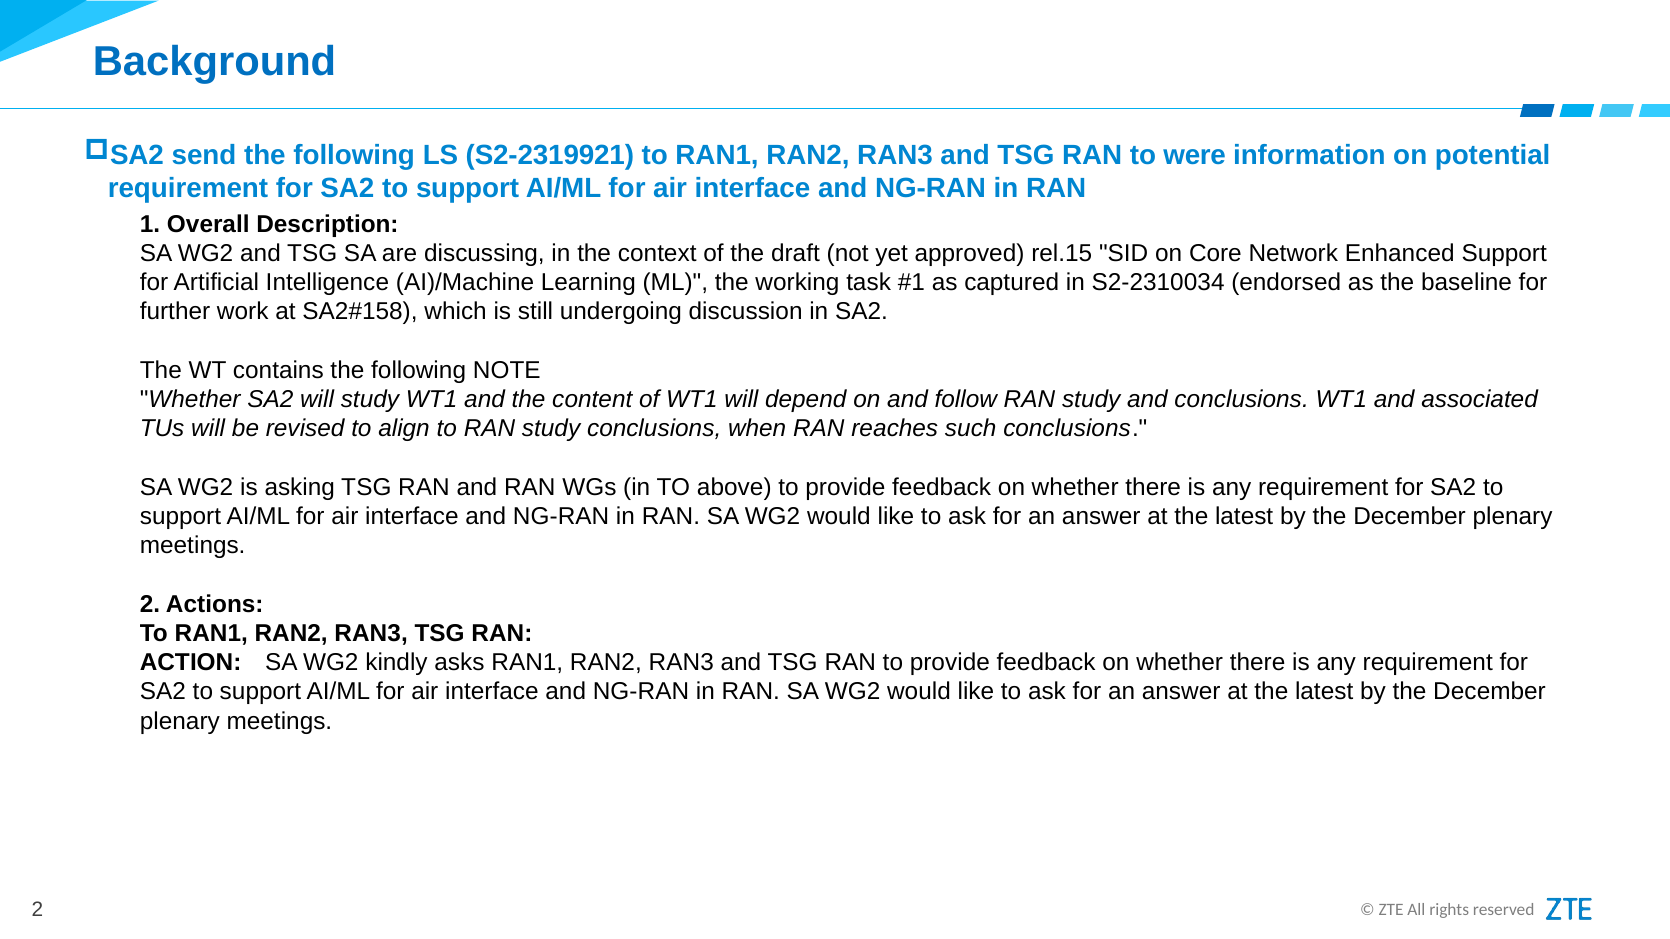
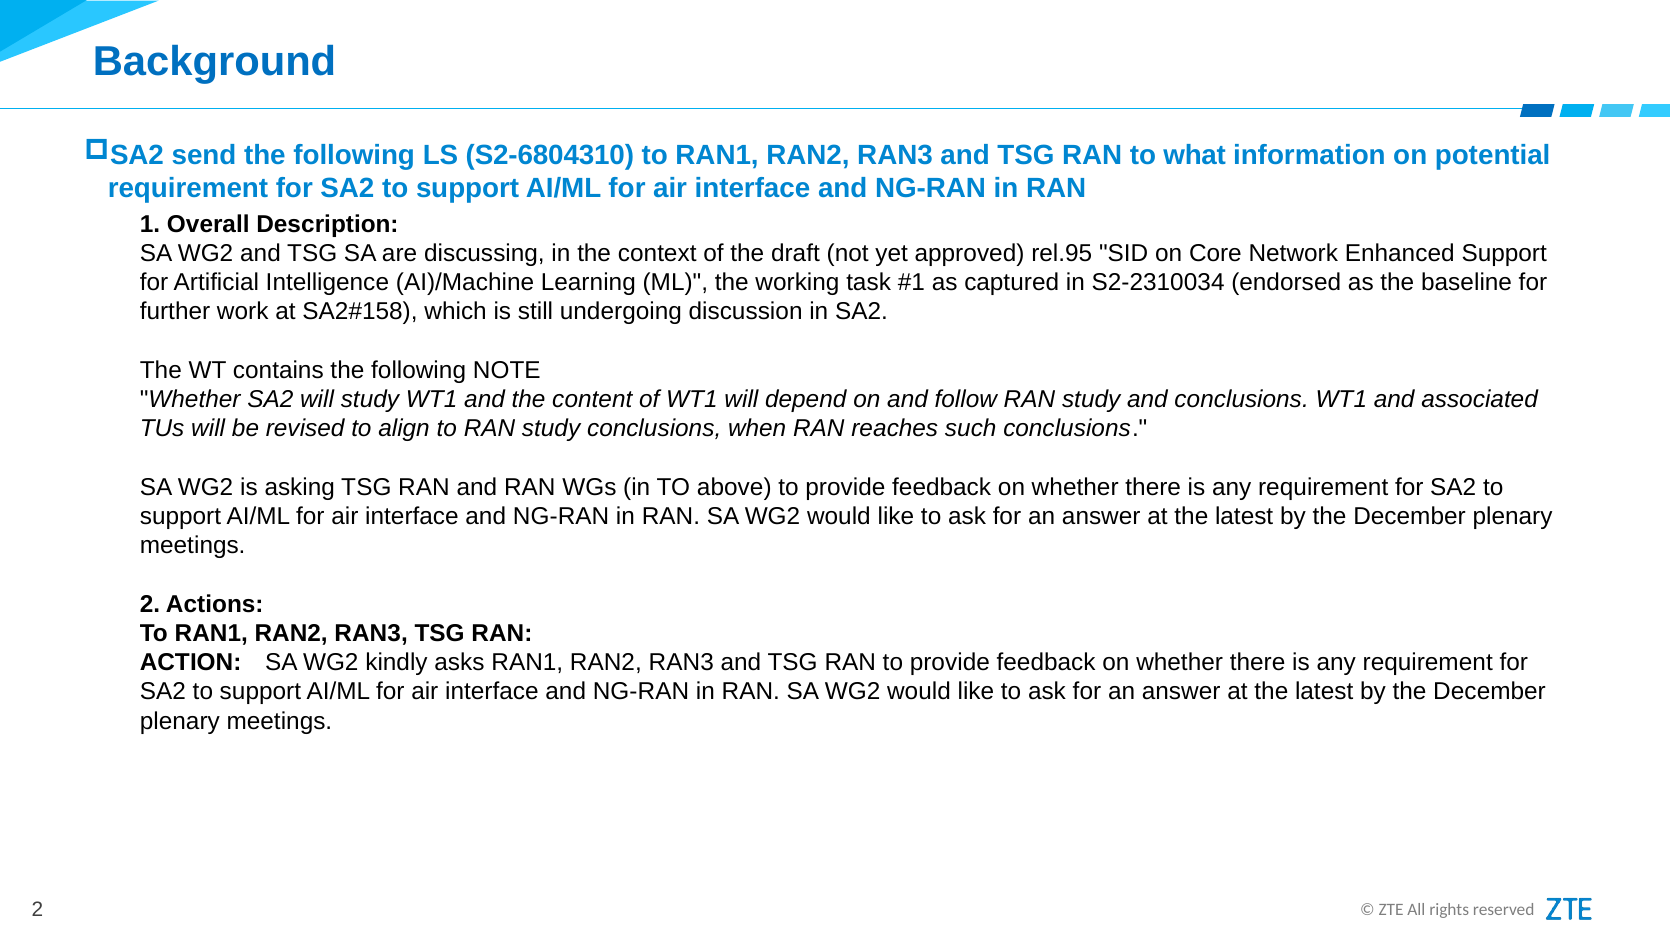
S2-2319921: S2-2319921 -> S2-6804310
were: were -> what
rel.15: rel.15 -> rel.95
